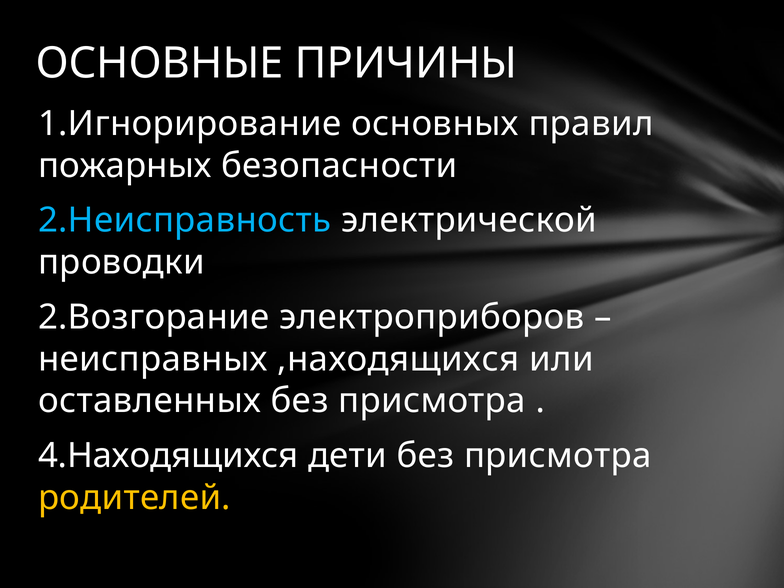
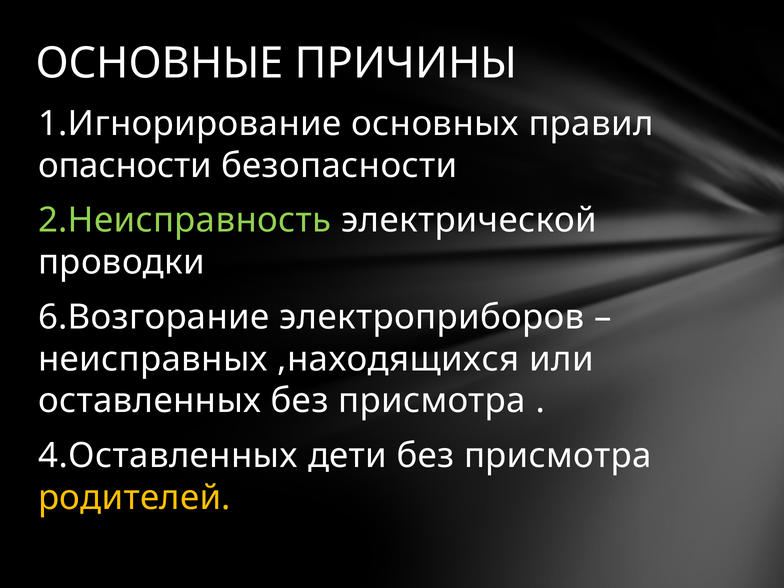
пожарных: пожарных -> опасности
2.Неисправность colour: light blue -> light green
2.Возгорание: 2.Возгорание -> 6.Возгорание
4.Находящихся: 4.Находящихся -> 4.Оставленных
